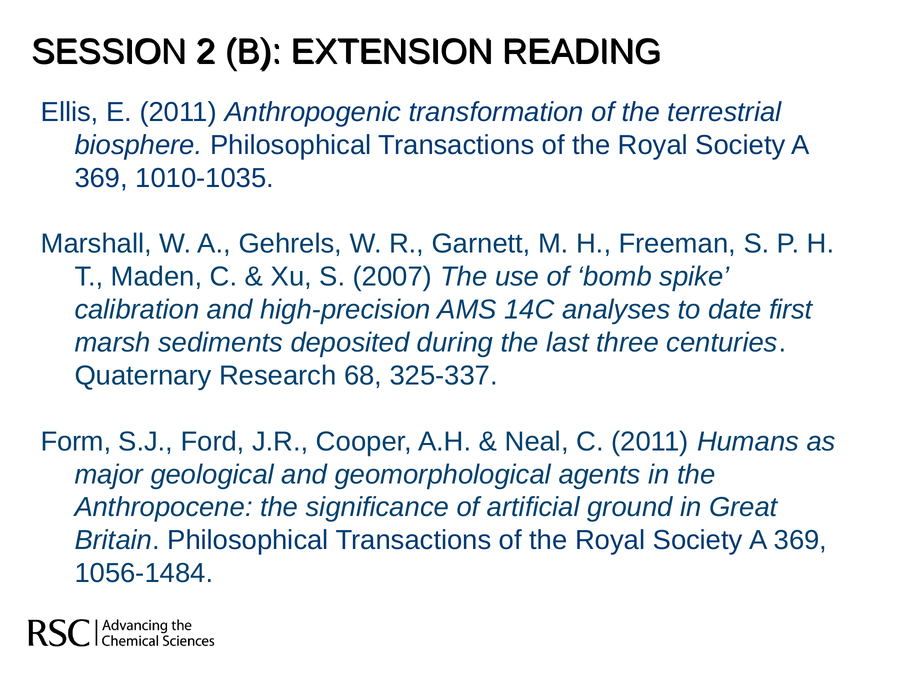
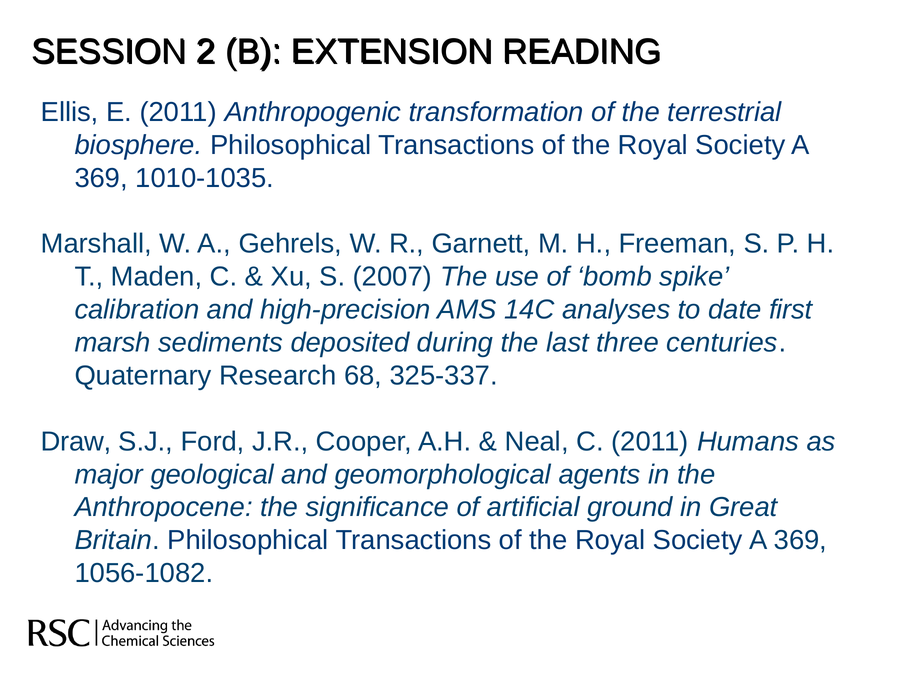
Form: Form -> Draw
1056-1484: 1056-1484 -> 1056-1082
